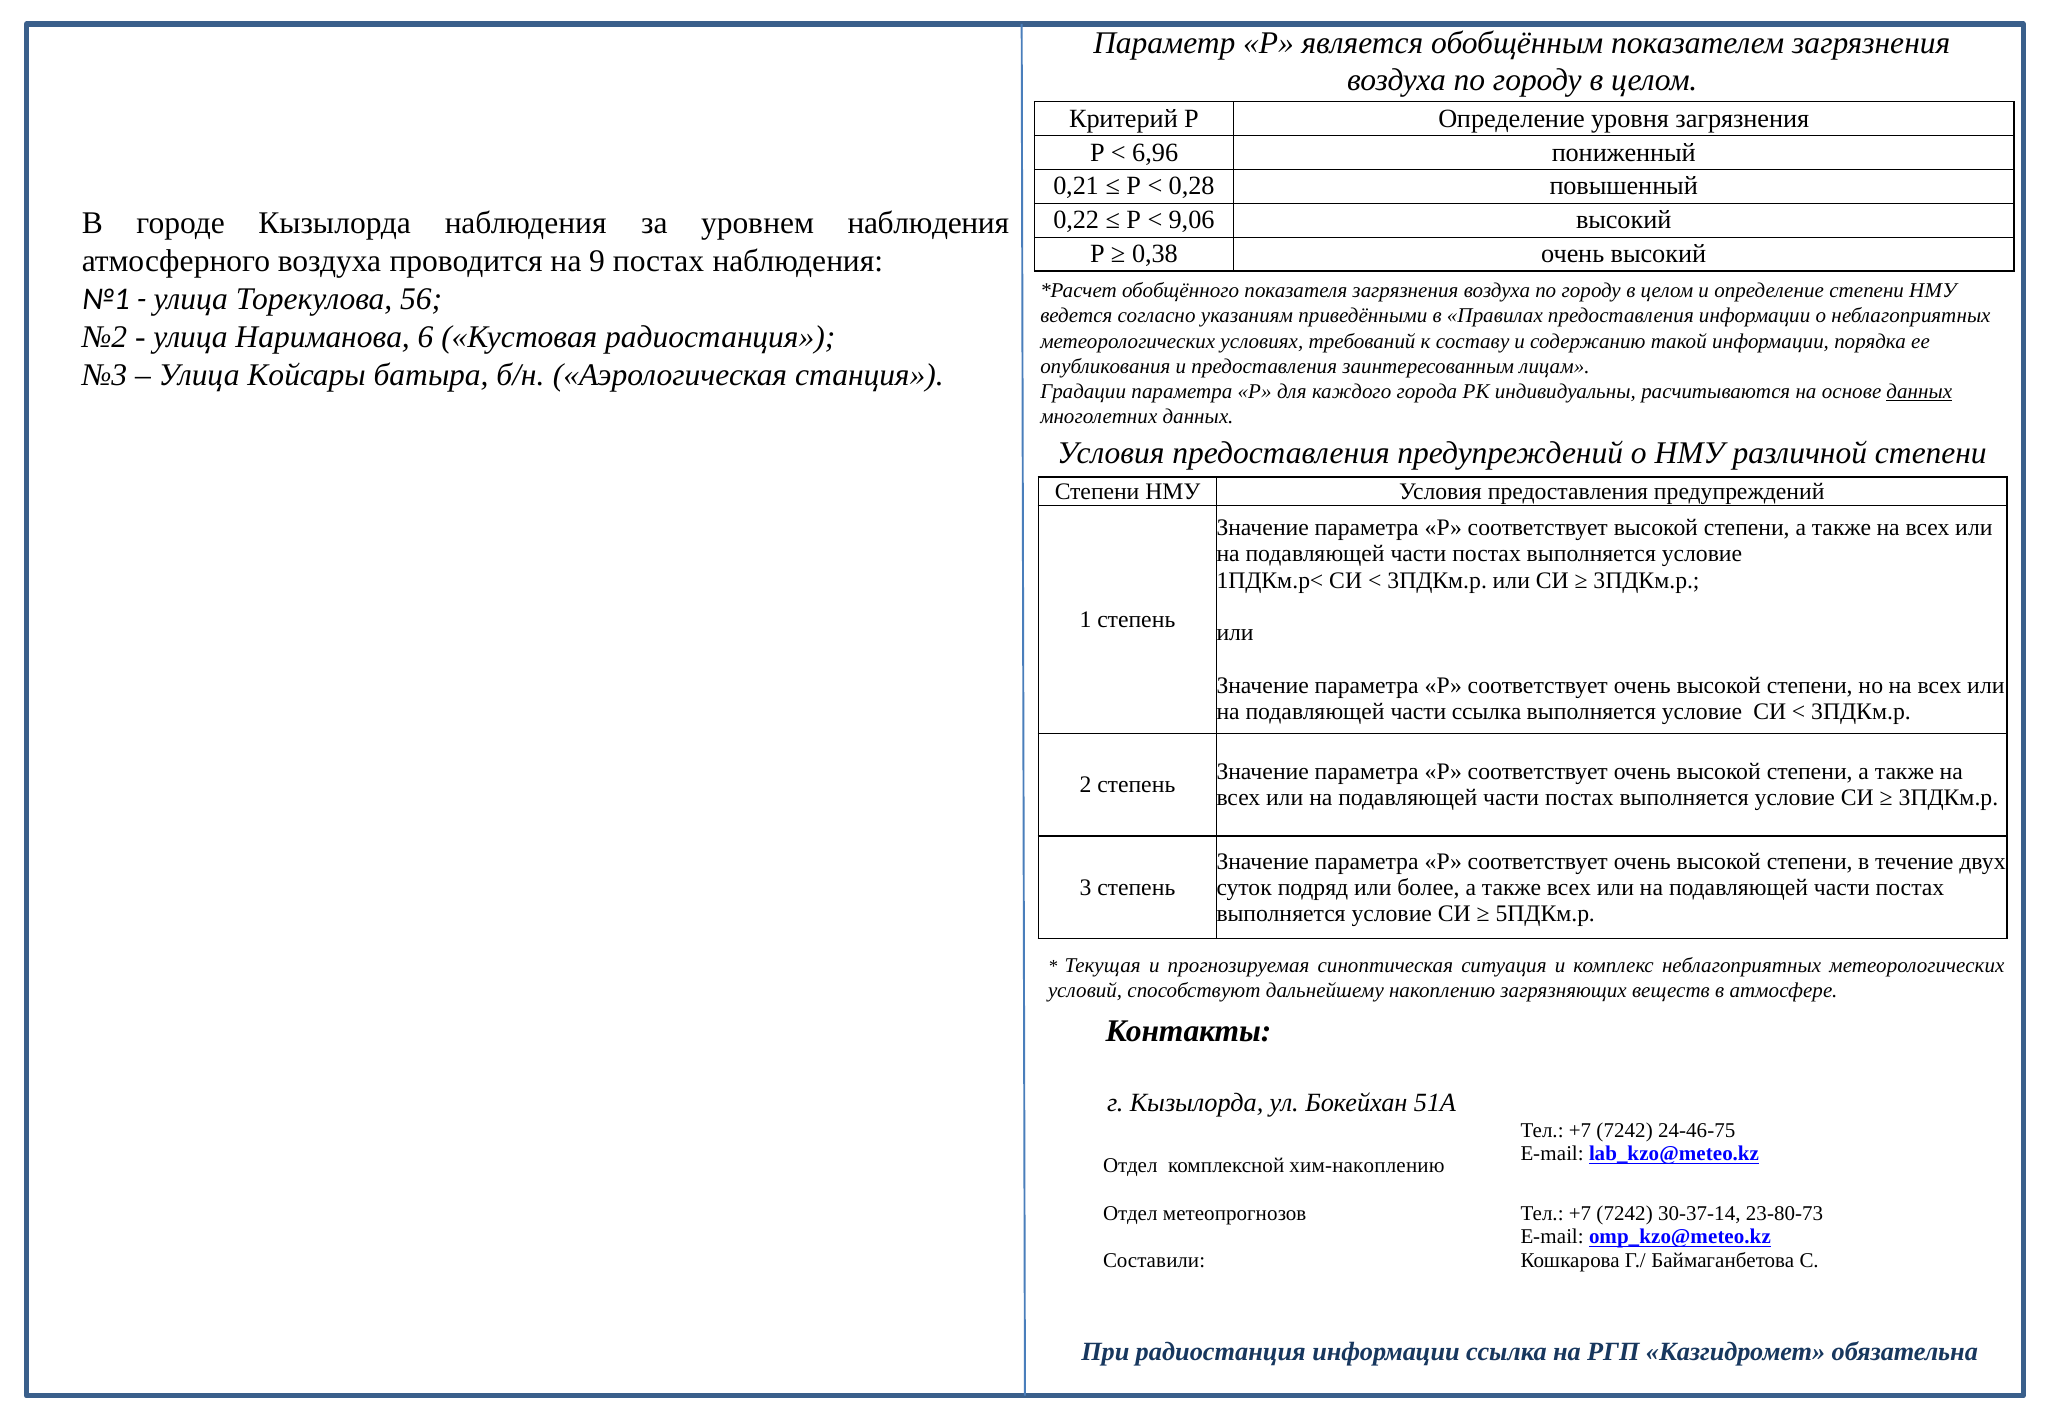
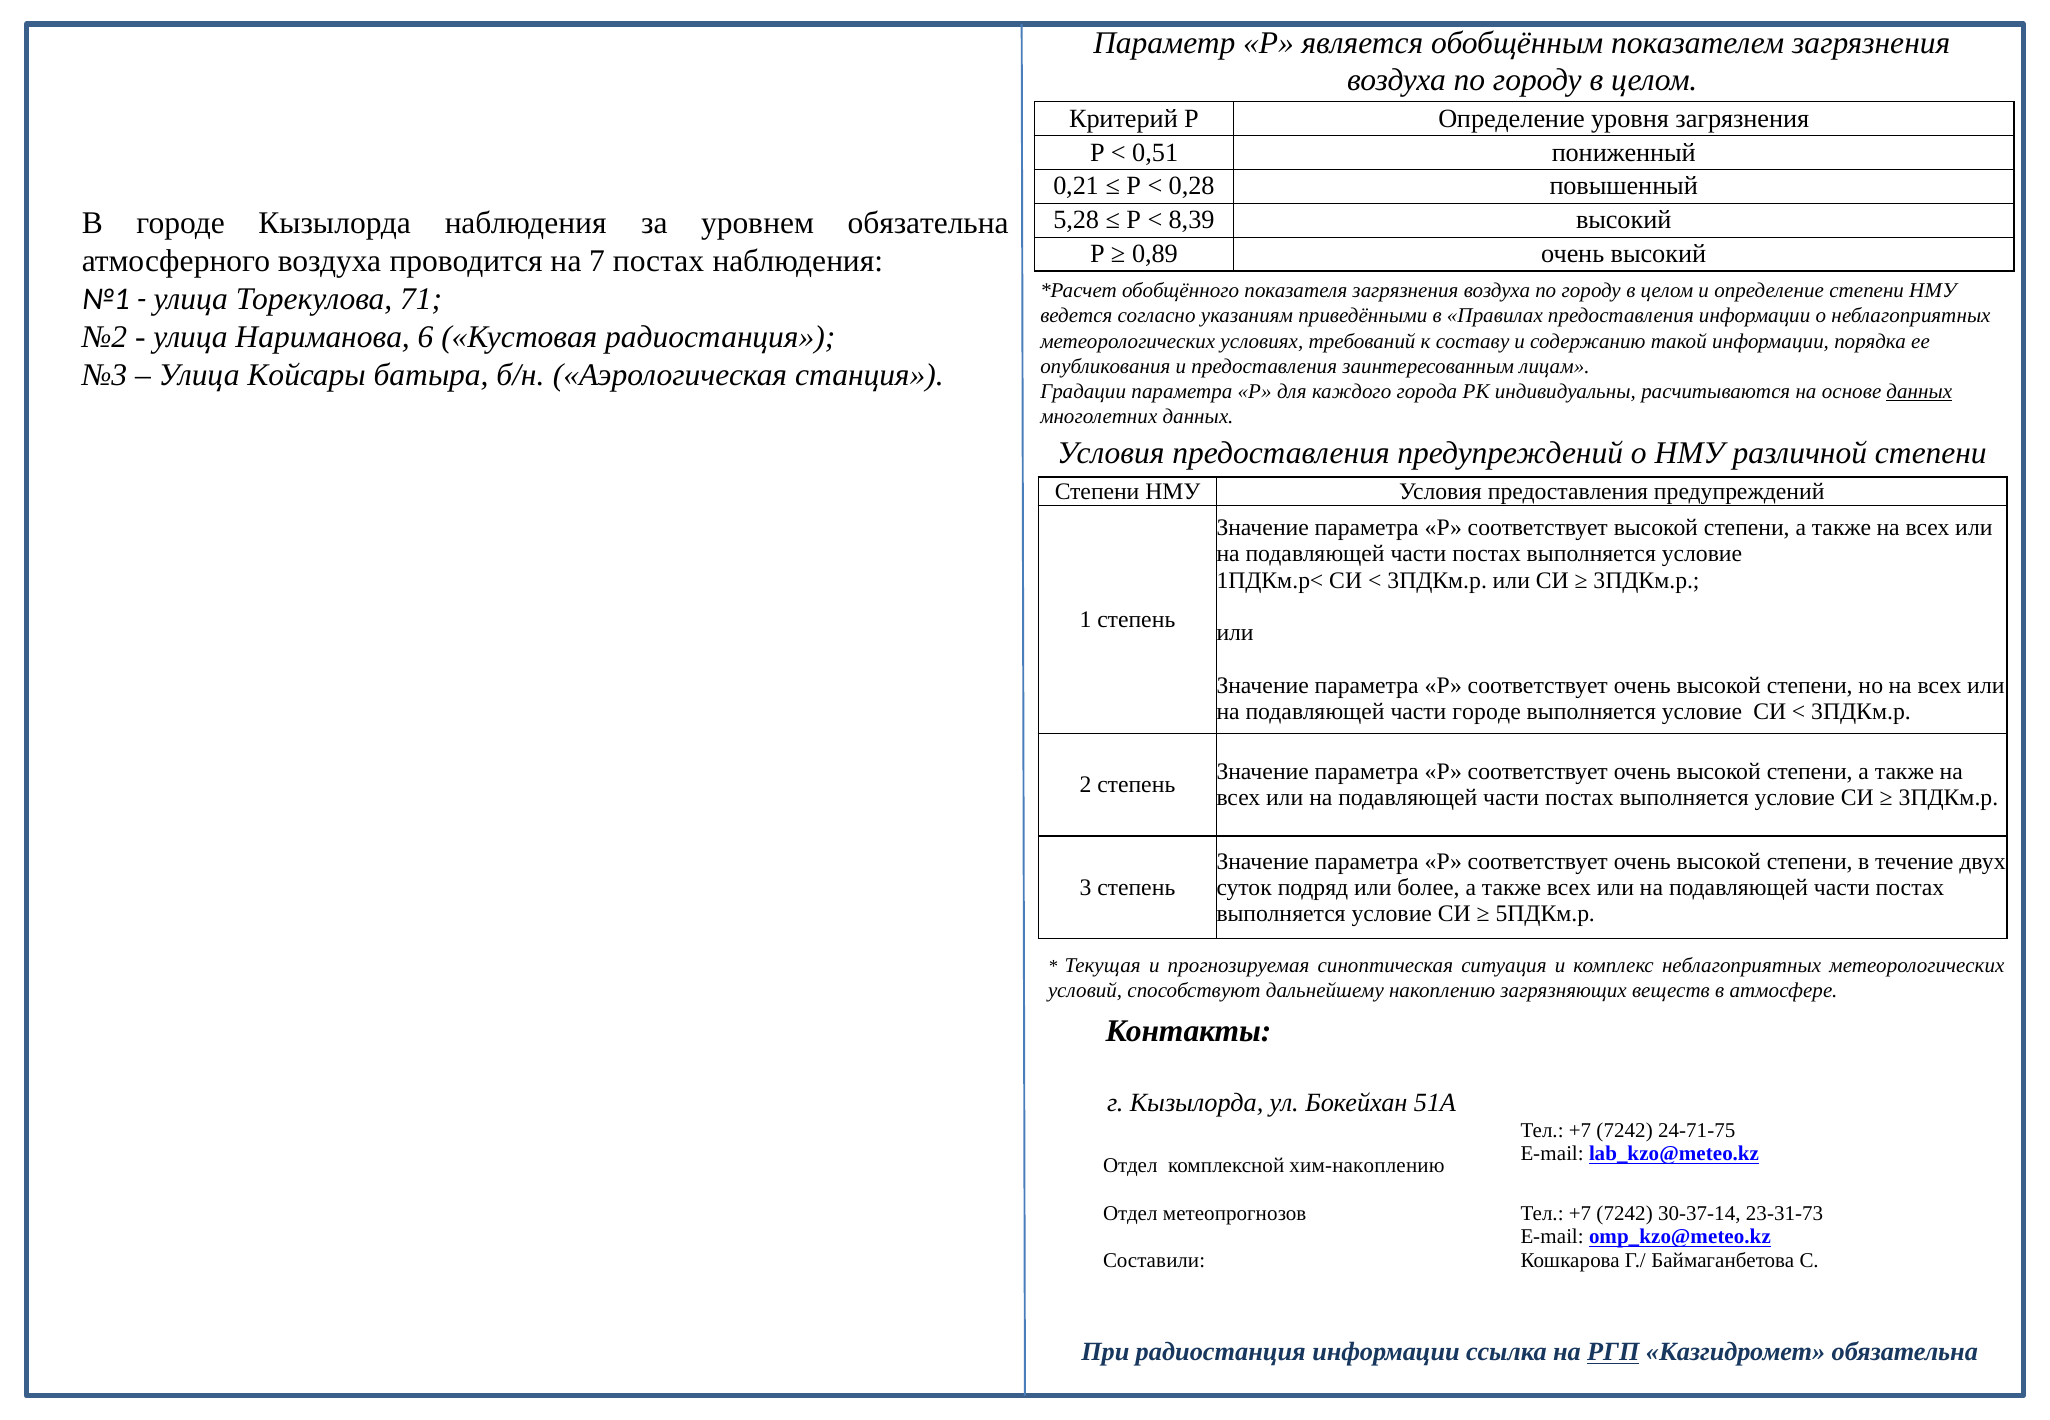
6,96: 6,96 -> 0,51
0,22: 0,22 -> 5,28
9,06: 9,06 -> 8,39
уровнем наблюдения: наблюдения -> обязательна
0,38: 0,38 -> 0,89
9: 9 -> 7
56: 56 -> 71
части ссылка: ссылка -> городе
24-46-75: 24-46-75 -> 24-71-75
23-80-73: 23-80-73 -> 23-31-73
РГП underline: none -> present
